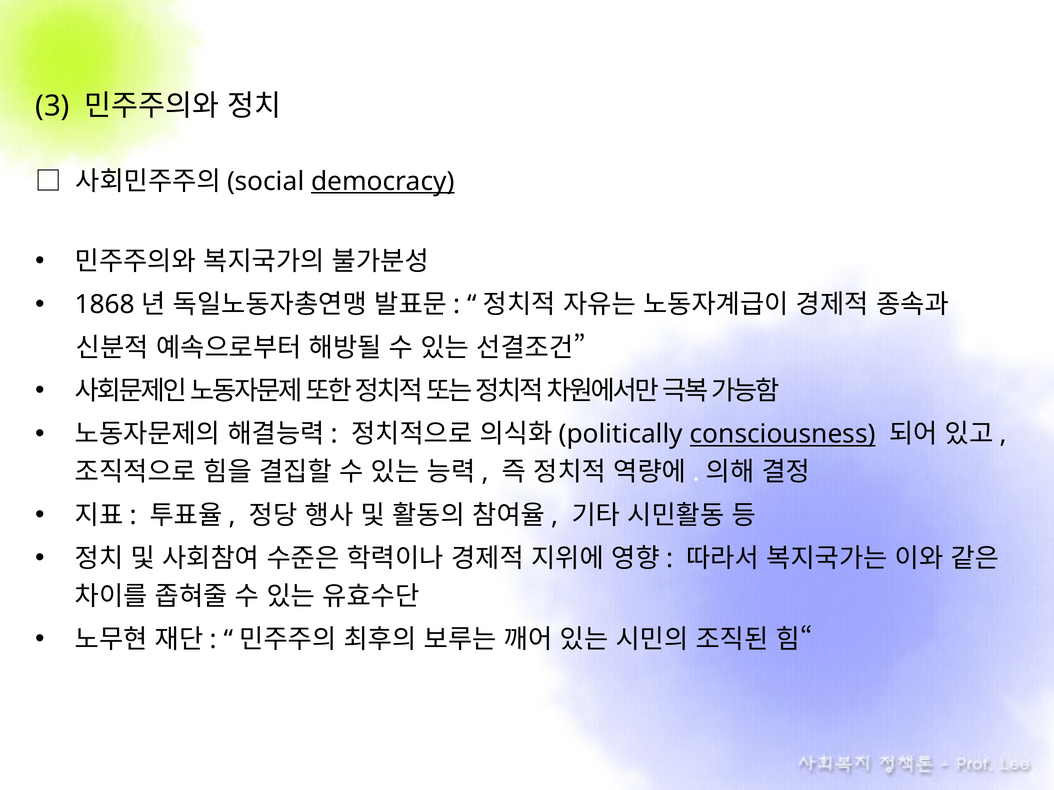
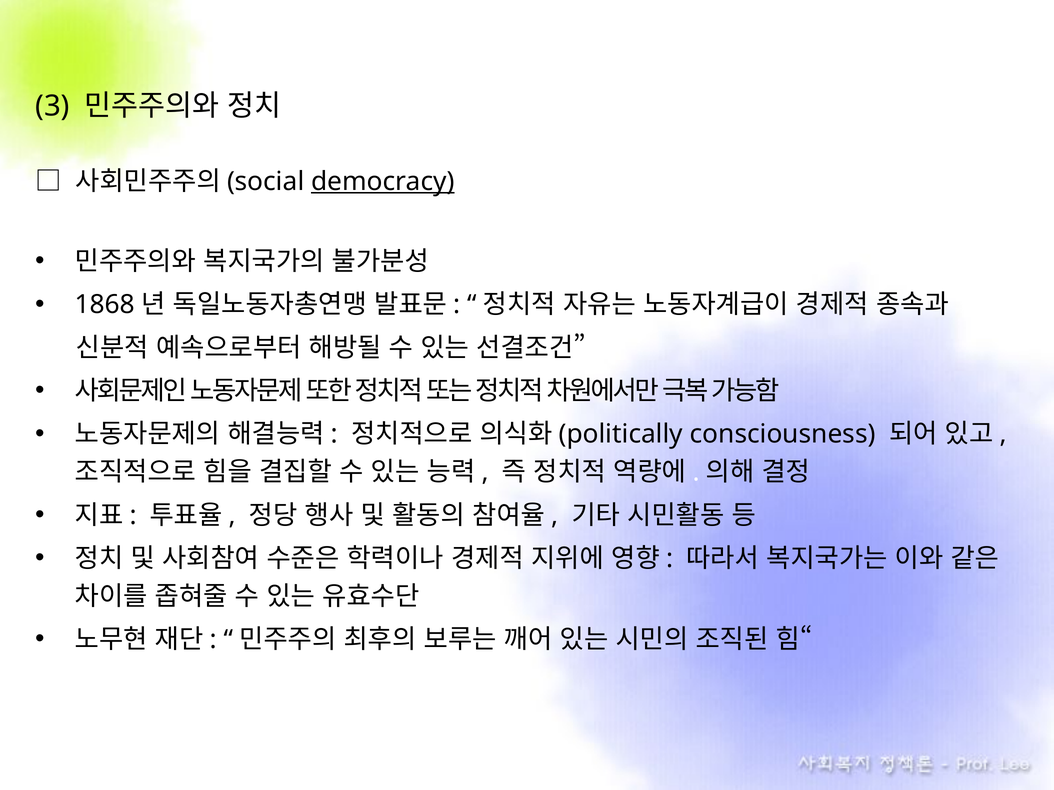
consciousness underline: present -> none
